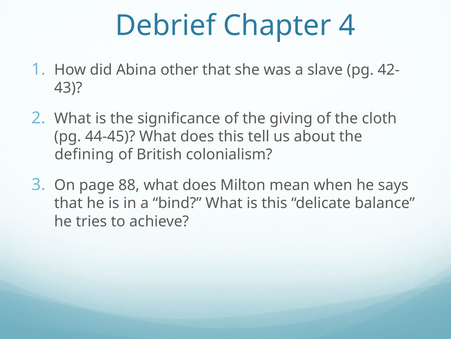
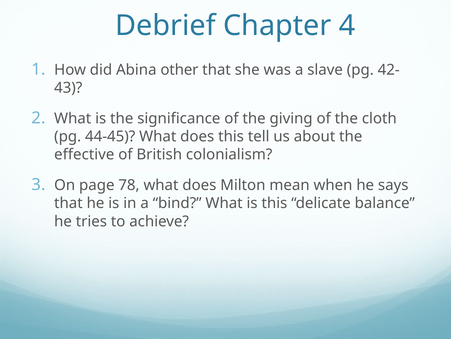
defining: defining -> effective
88: 88 -> 78
